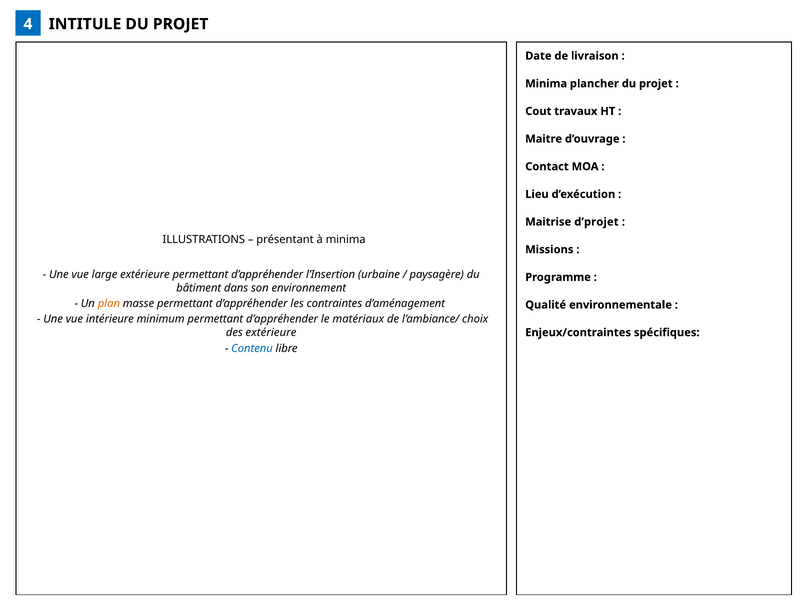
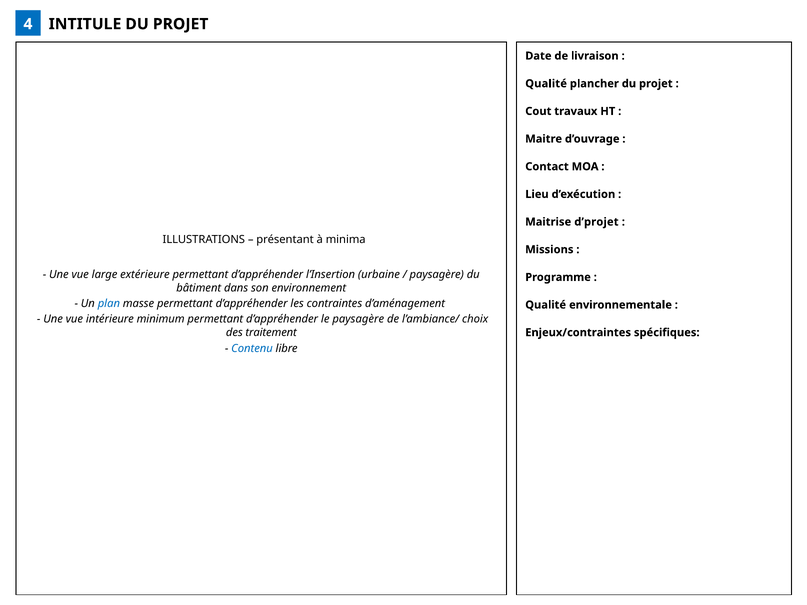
Minima at (546, 84): Minima -> Qualité
plan colour: orange -> blue
le matériaux: matériaux -> paysagère
des extérieure: extérieure -> traitement
